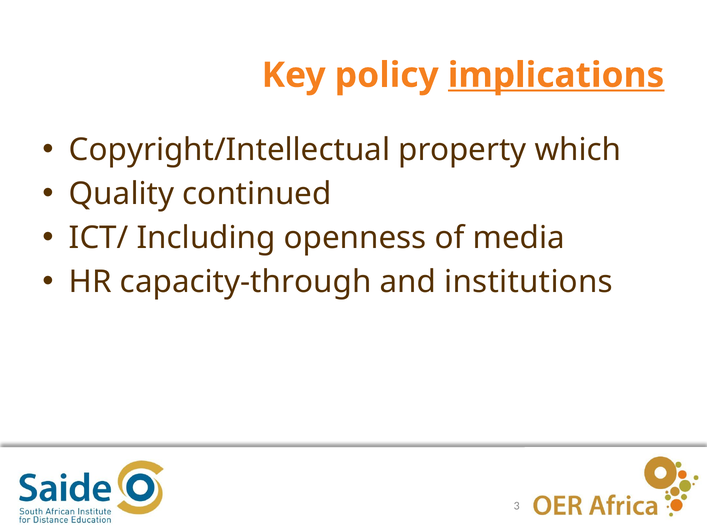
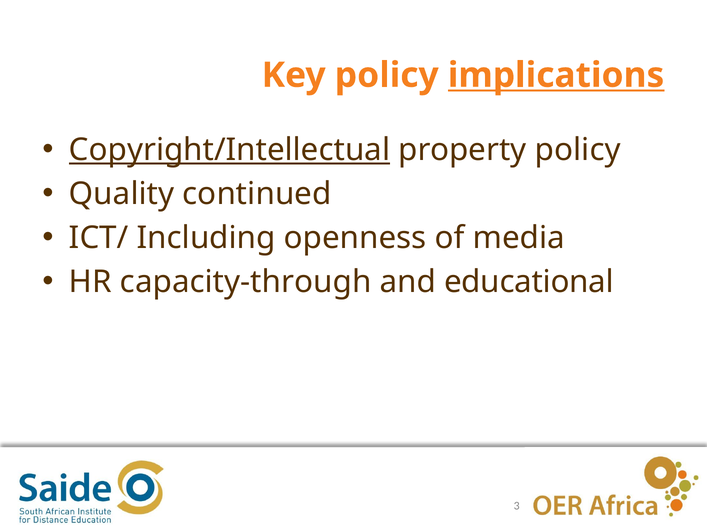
Copyright/Intellectual underline: none -> present
property which: which -> policy
institutions: institutions -> educational
